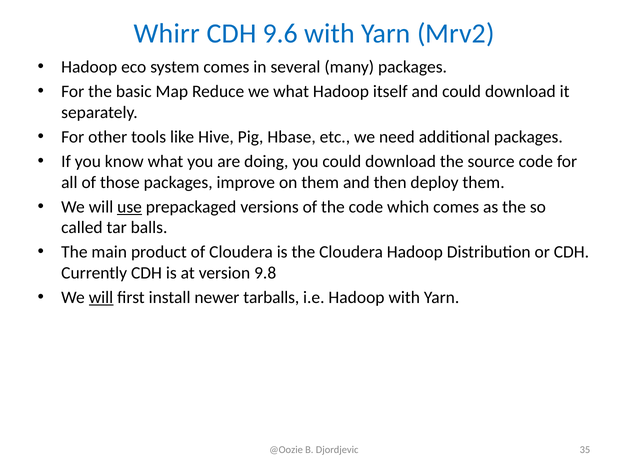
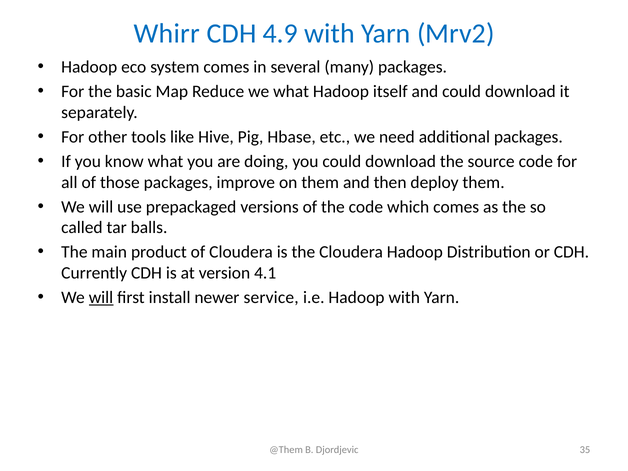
9.6: 9.6 -> 4.9
use underline: present -> none
9.8: 9.8 -> 4.1
tarballs: tarballs -> service
@Oozie: @Oozie -> @Them
